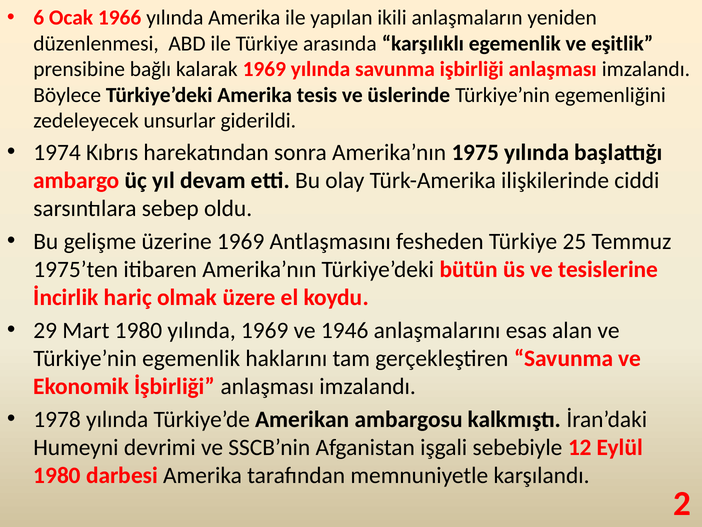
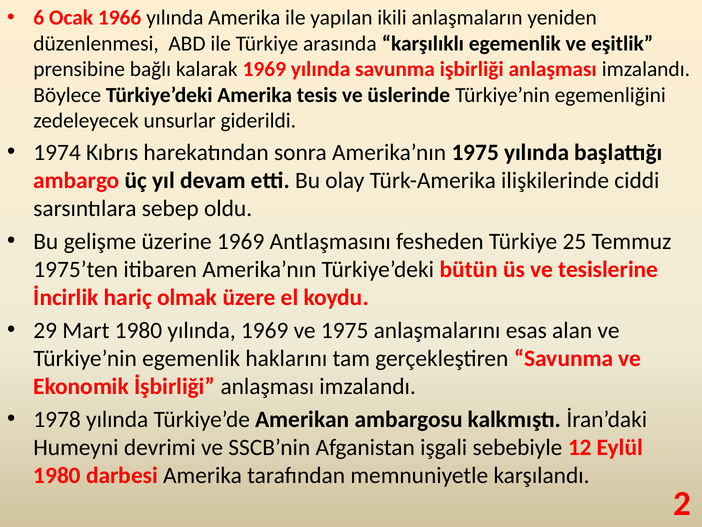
ve 1946: 1946 -> 1975
